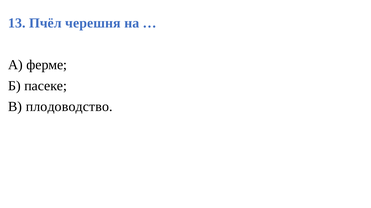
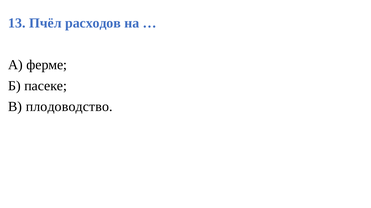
черешня: черешня -> расходов
